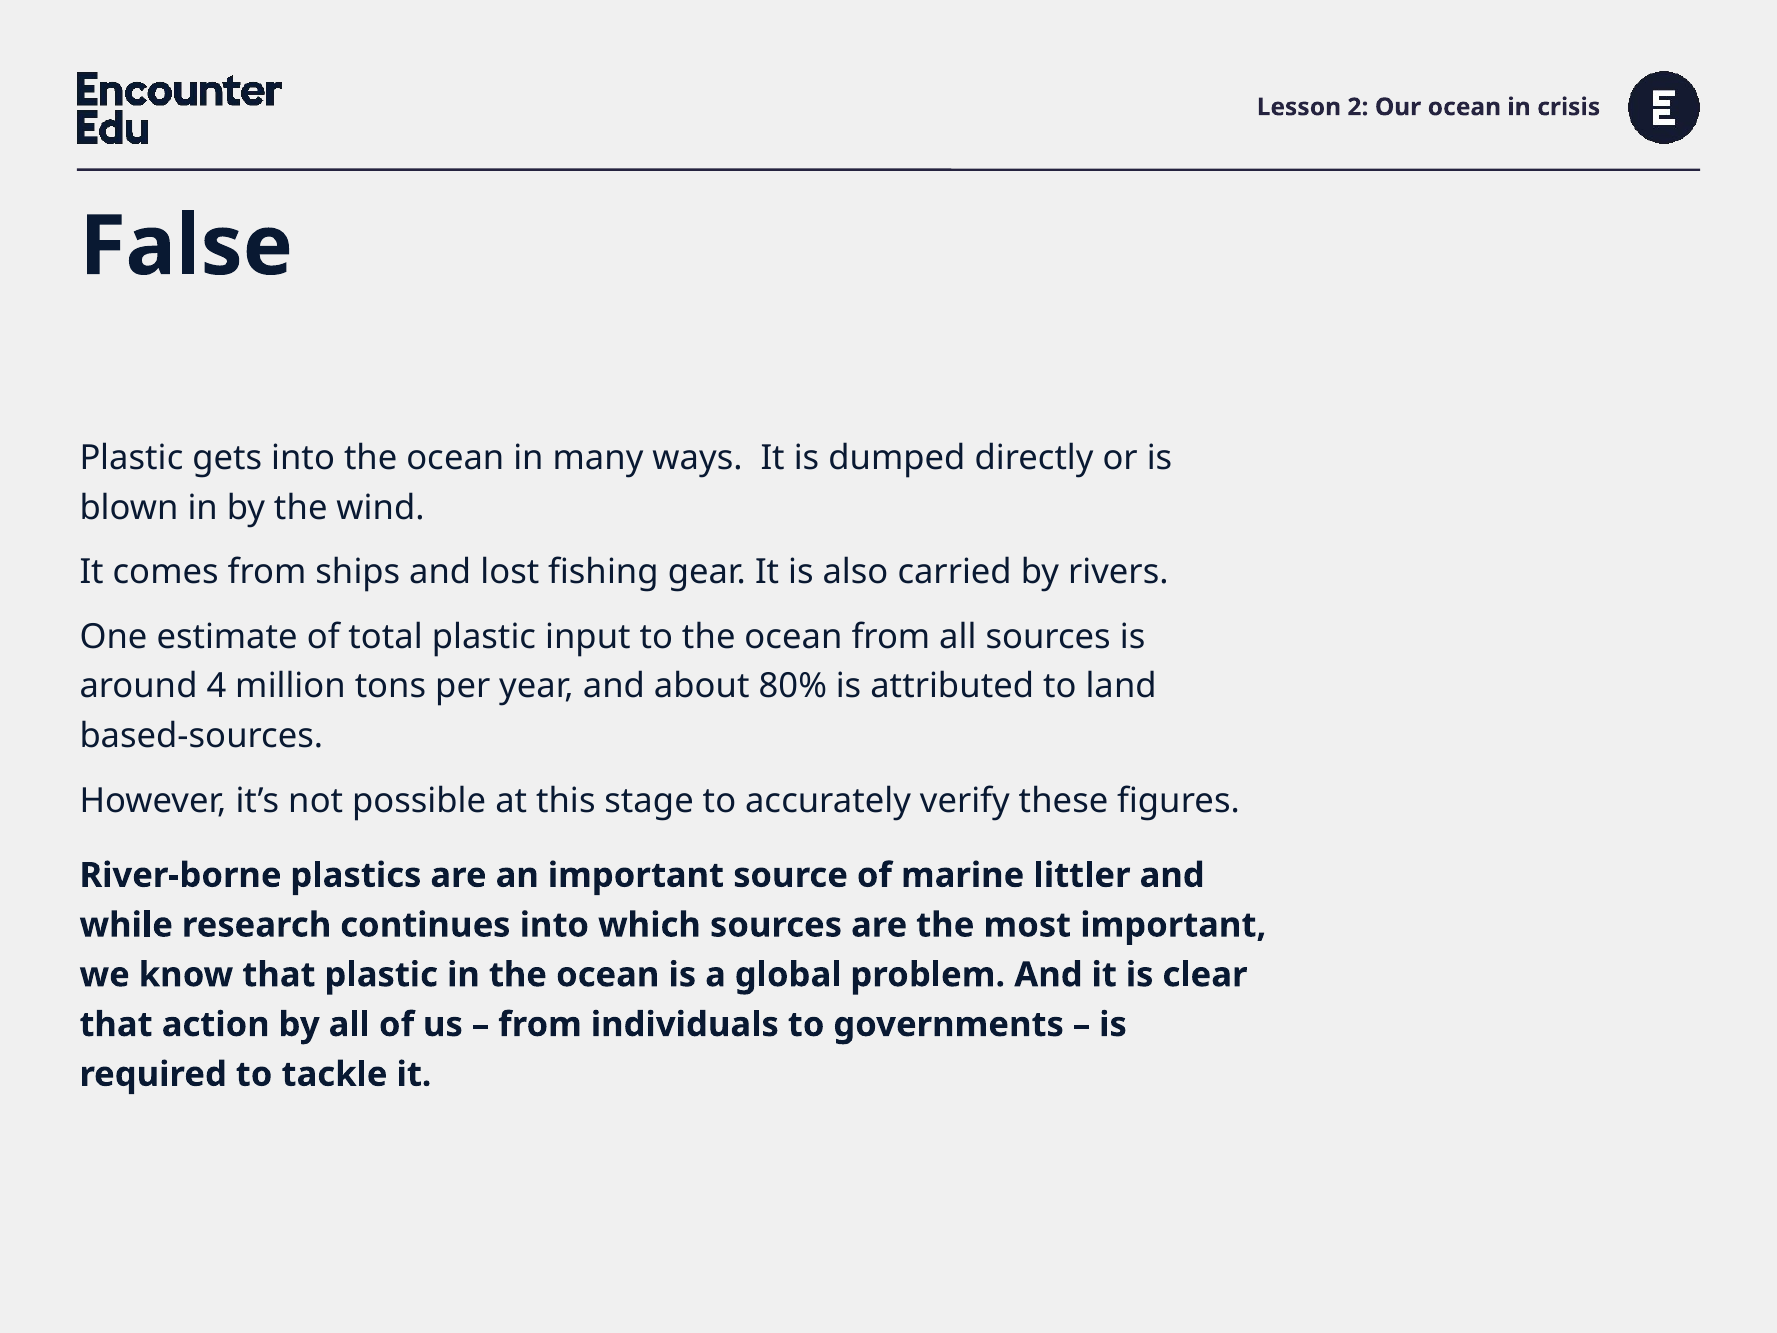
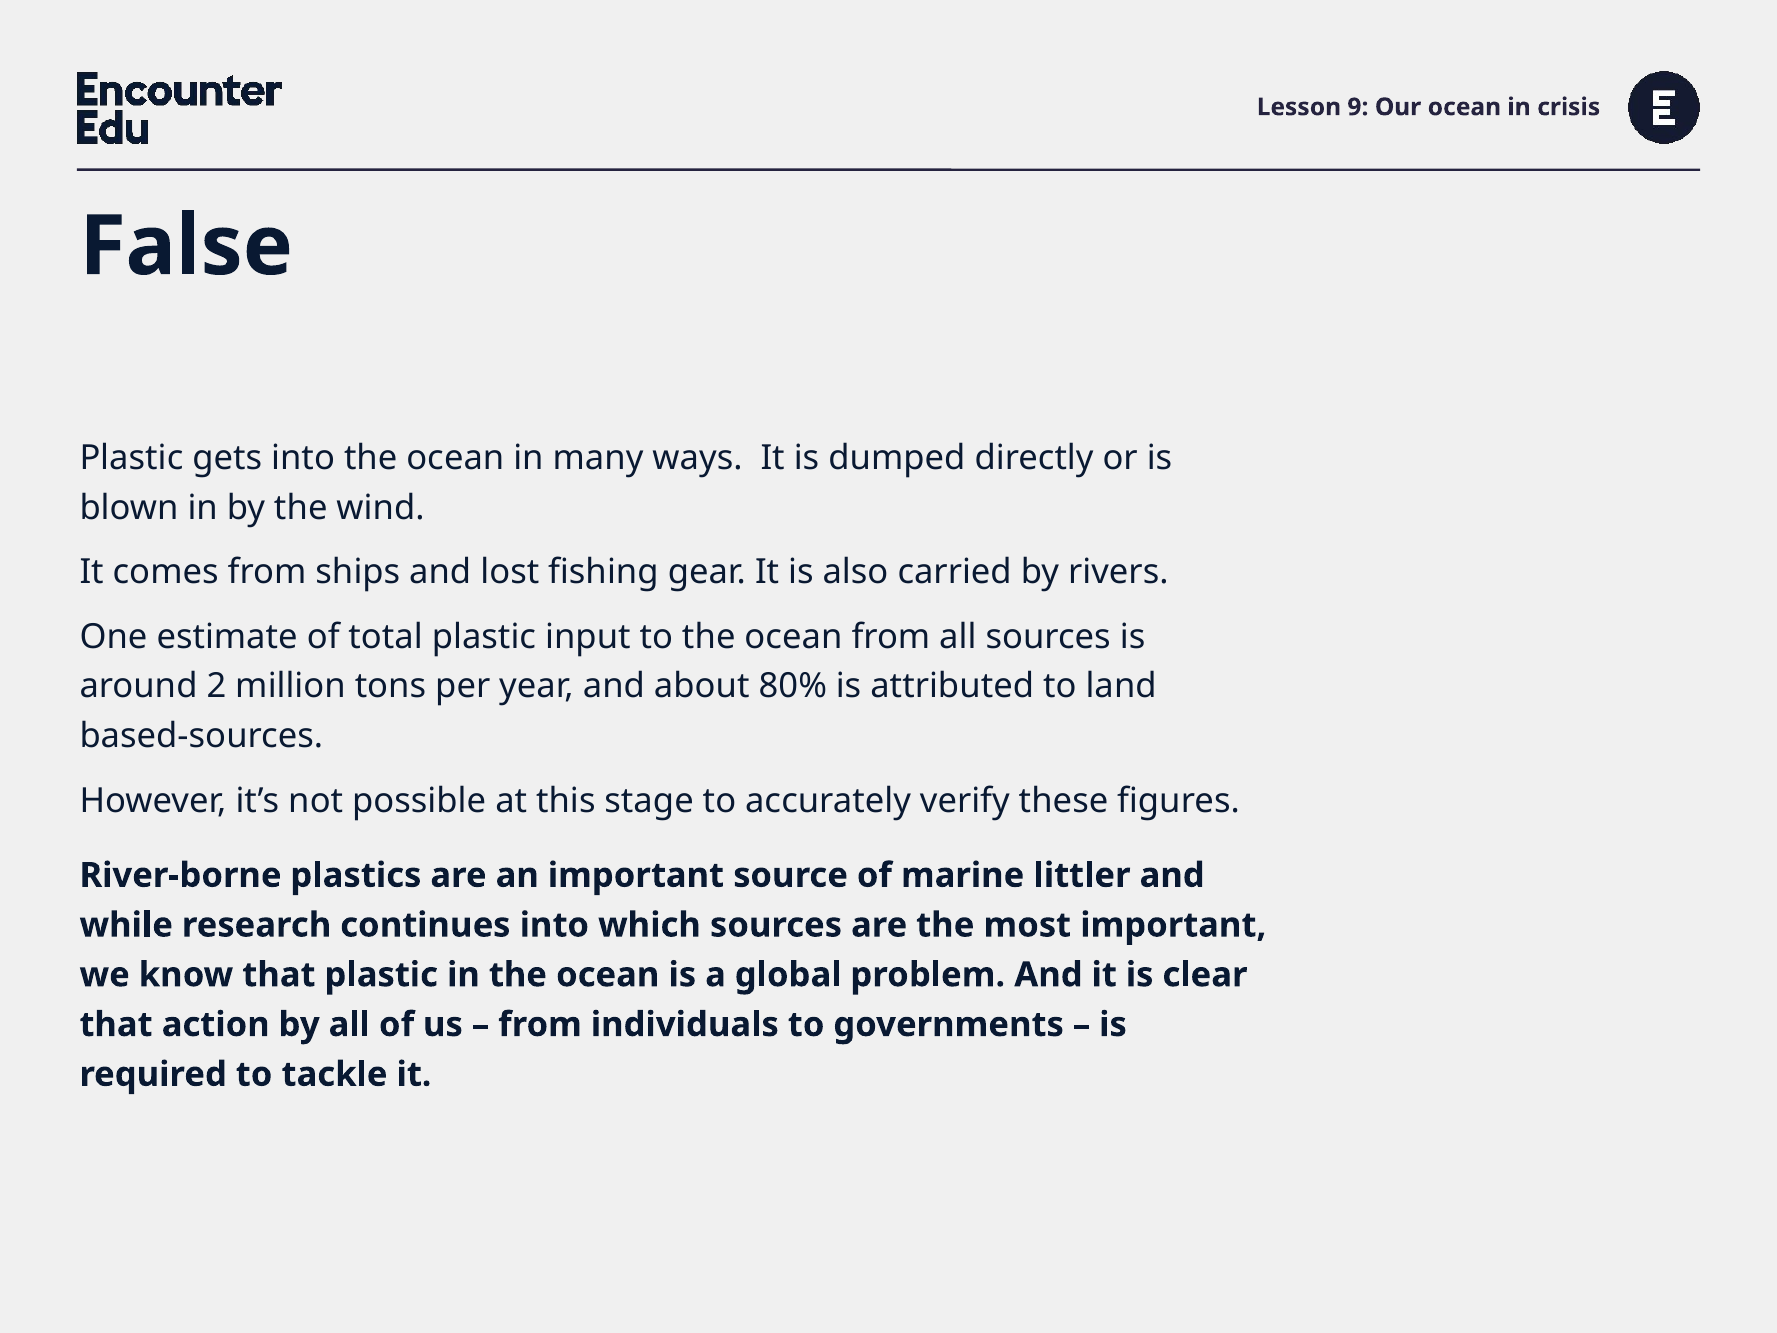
2: 2 -> 9
4: 4 -> 2
